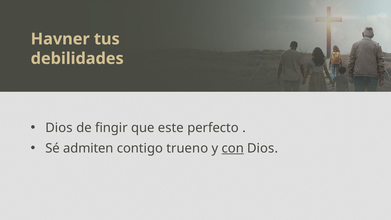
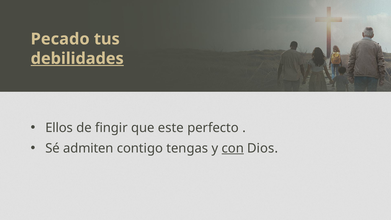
Havner: Havner -> Pecado
debilidades underline: none -> present
Dios at (59, 128): Dios -> Ellos
trueno: trueno -> tengas
